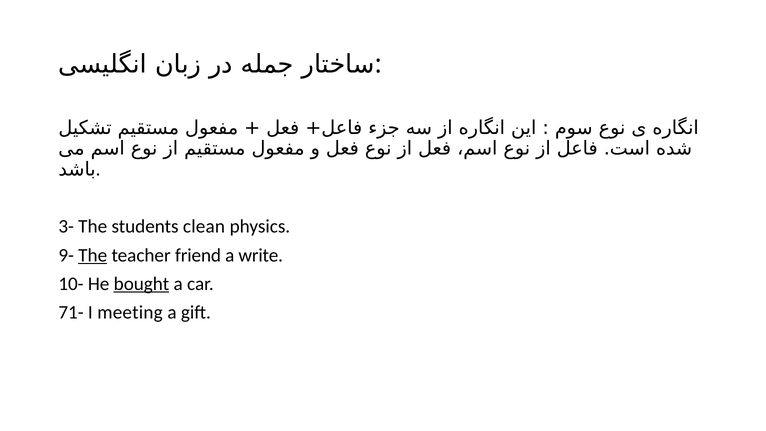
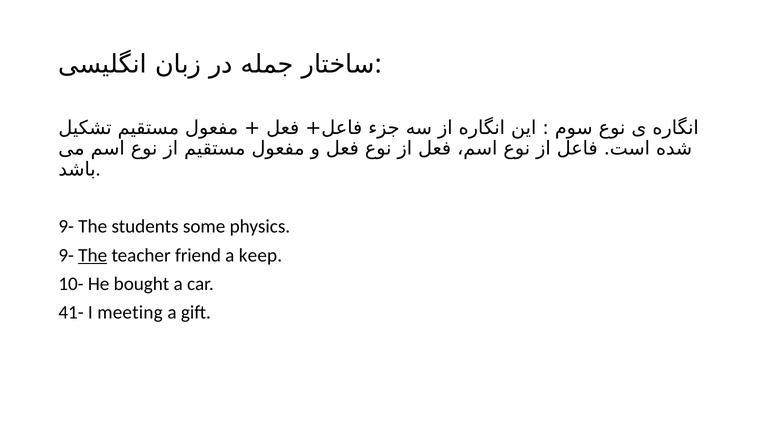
3- at (66, 226): 3- -> 9-
clean: clean -> some
write: write -> keep
bought underline: present -> none
71-: 71- -> 41-
